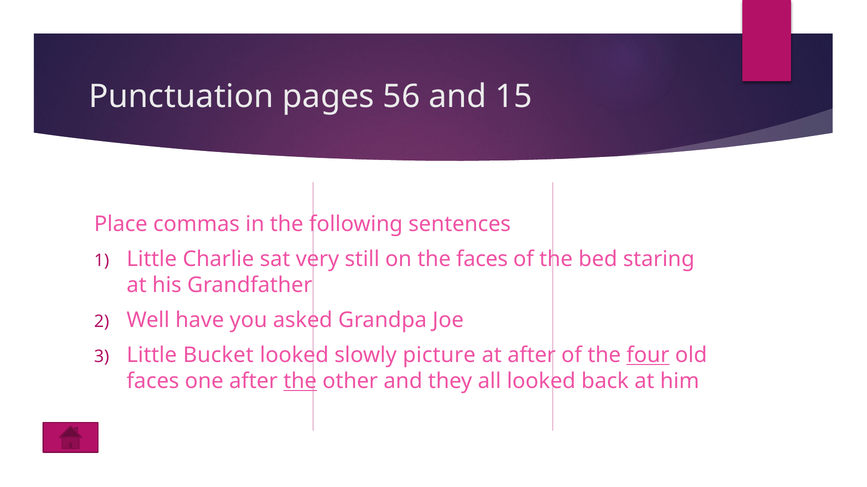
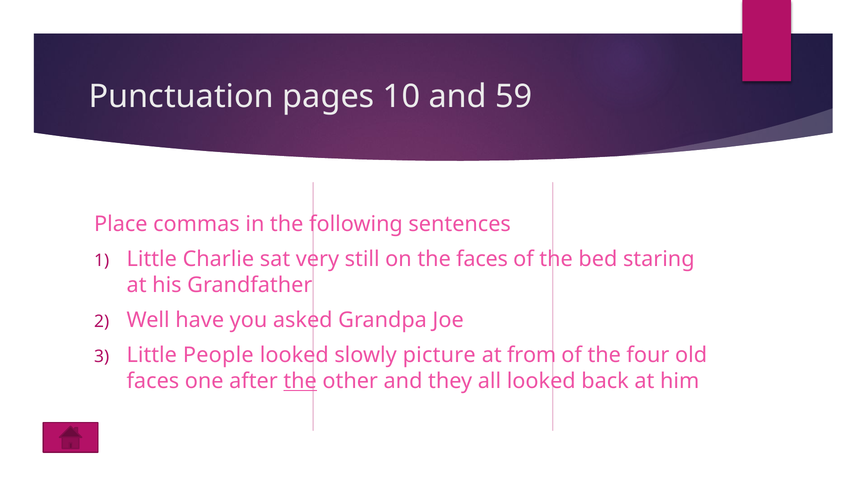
56: 56 -> 10
15: 15 -> 59
Bucket: Bucket -> People
at after: after -> from
four underline: present -> none
